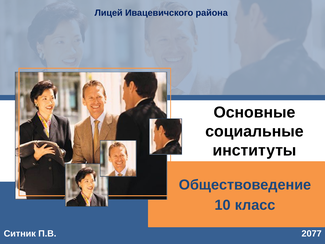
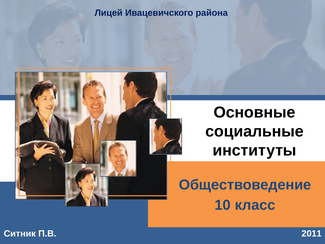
2077: 2077 -> 2011
